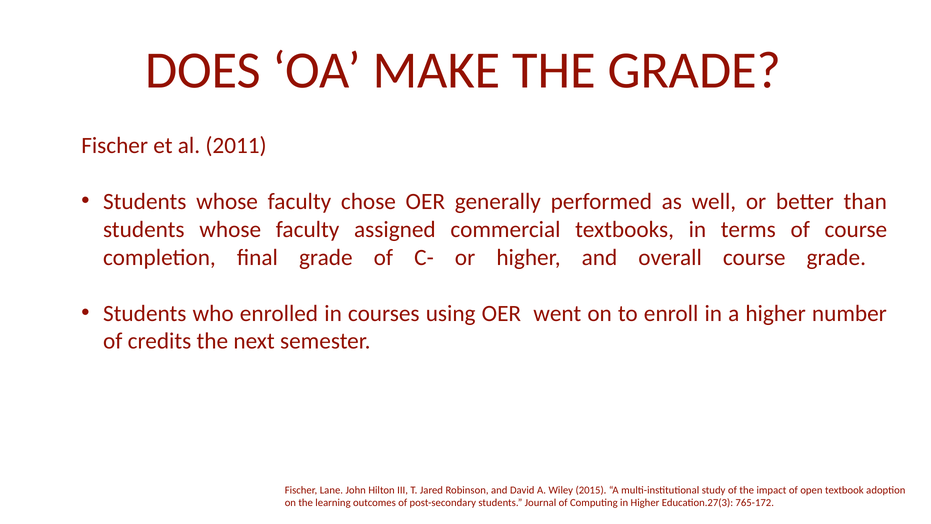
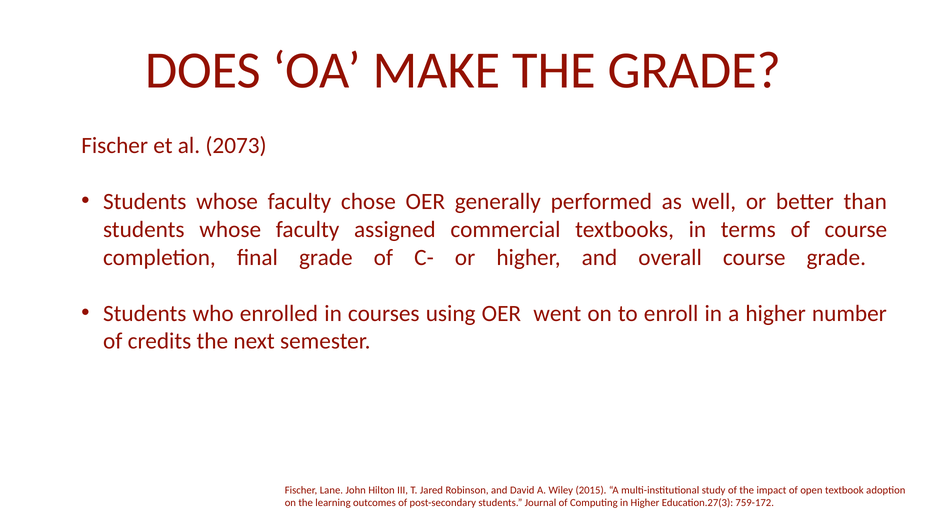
2011: 2011 -> 2073
765-172: 765-172 -> 759-172
